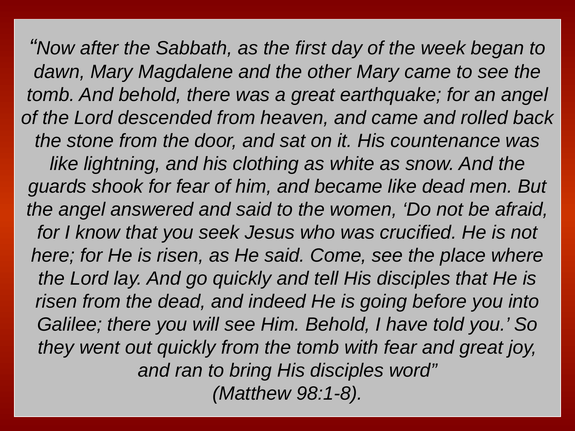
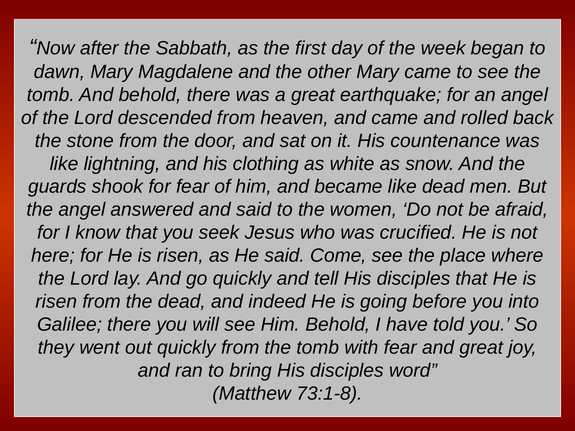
98:1-8: 98:1-8 -> 73:1-8
